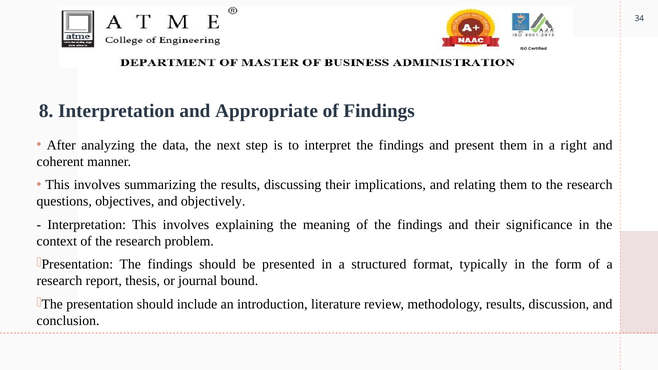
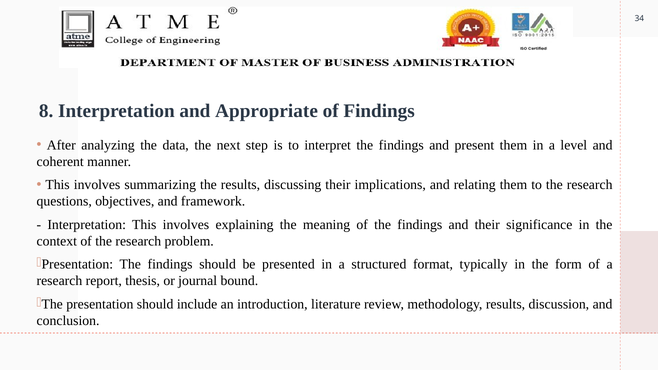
right: right -> level
objectively: objectively -> framework
